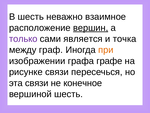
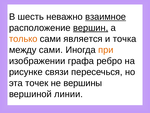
взаимное underline: none -> present
только colour: purple -> orange
между граф: граф -> сами
графе: графе -> ребро
эта связи: связи -> точек
конечное: конечное -> вершины
вершиной шесть: шесть -> линии
